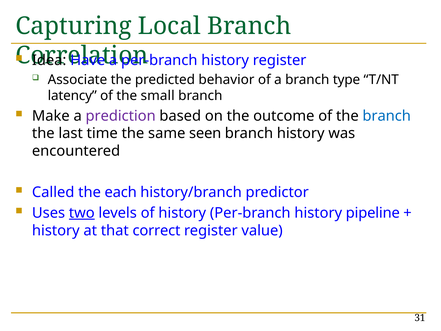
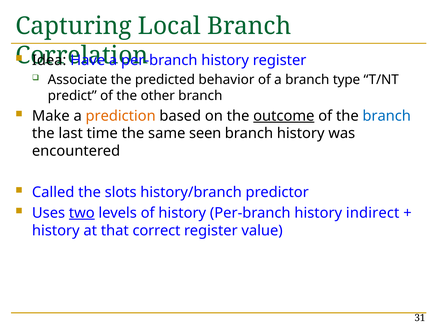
latency: latency -> predict
small: small -> other
prediction colour: purple -> orange
outcome underline: none -> present
each: each -> slots
pipeline: pipeline -> indirect
